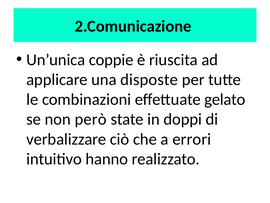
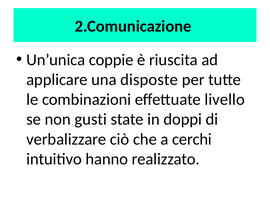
gelato: gelato -> livello
però: però -> gusti
errori: errori -> cerchi
